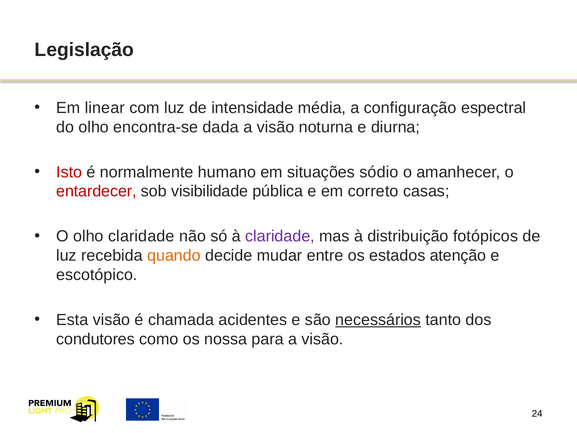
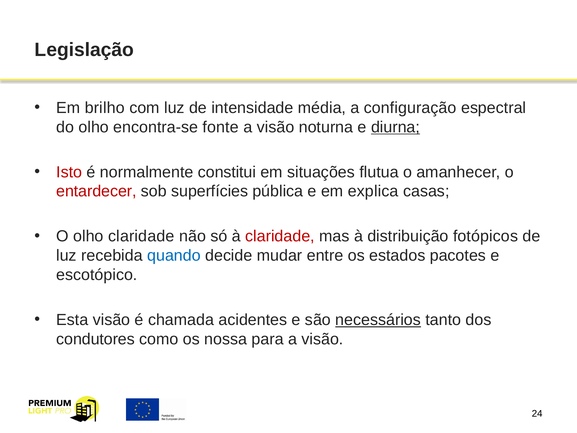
linear: linear -> brilho
dada: dada -> fonte
diurna underline: none -> present
humano: humano -> constitui
sódio: sódio -> flutua
visibilidade: visibilidade -> superfícies
correto: correto -> explica
claridade at (280, 236) colour: purple -> red
quando colour: orange -> blue
atenção: atenção -> pacotes
